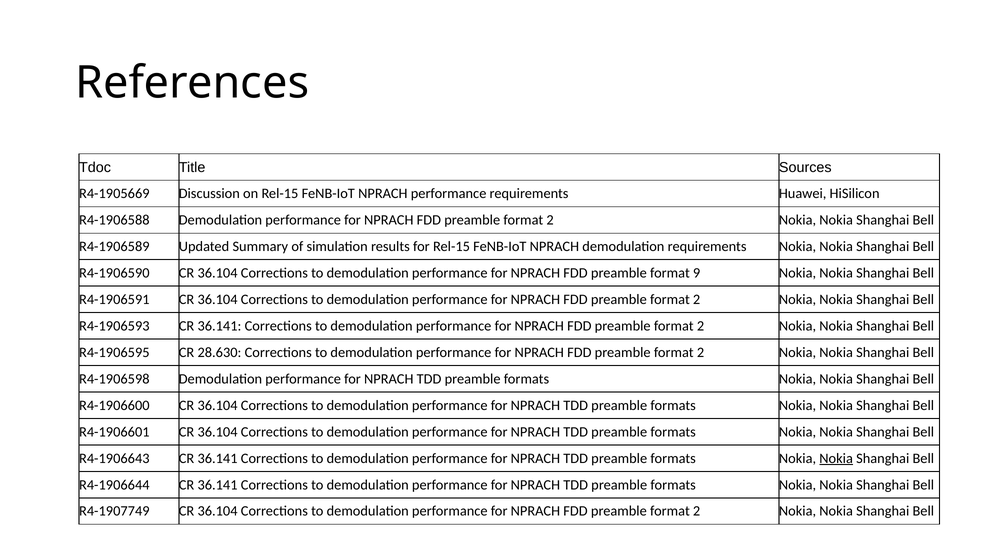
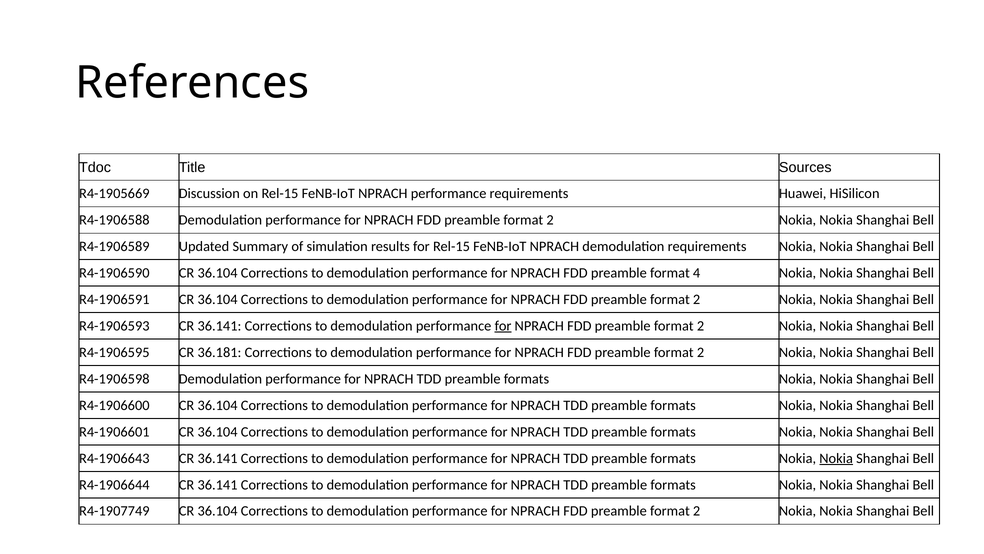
9: 9 -> 4
for at (503, 326) underline: none -> present
28.630: 28.630 -> 36.181
